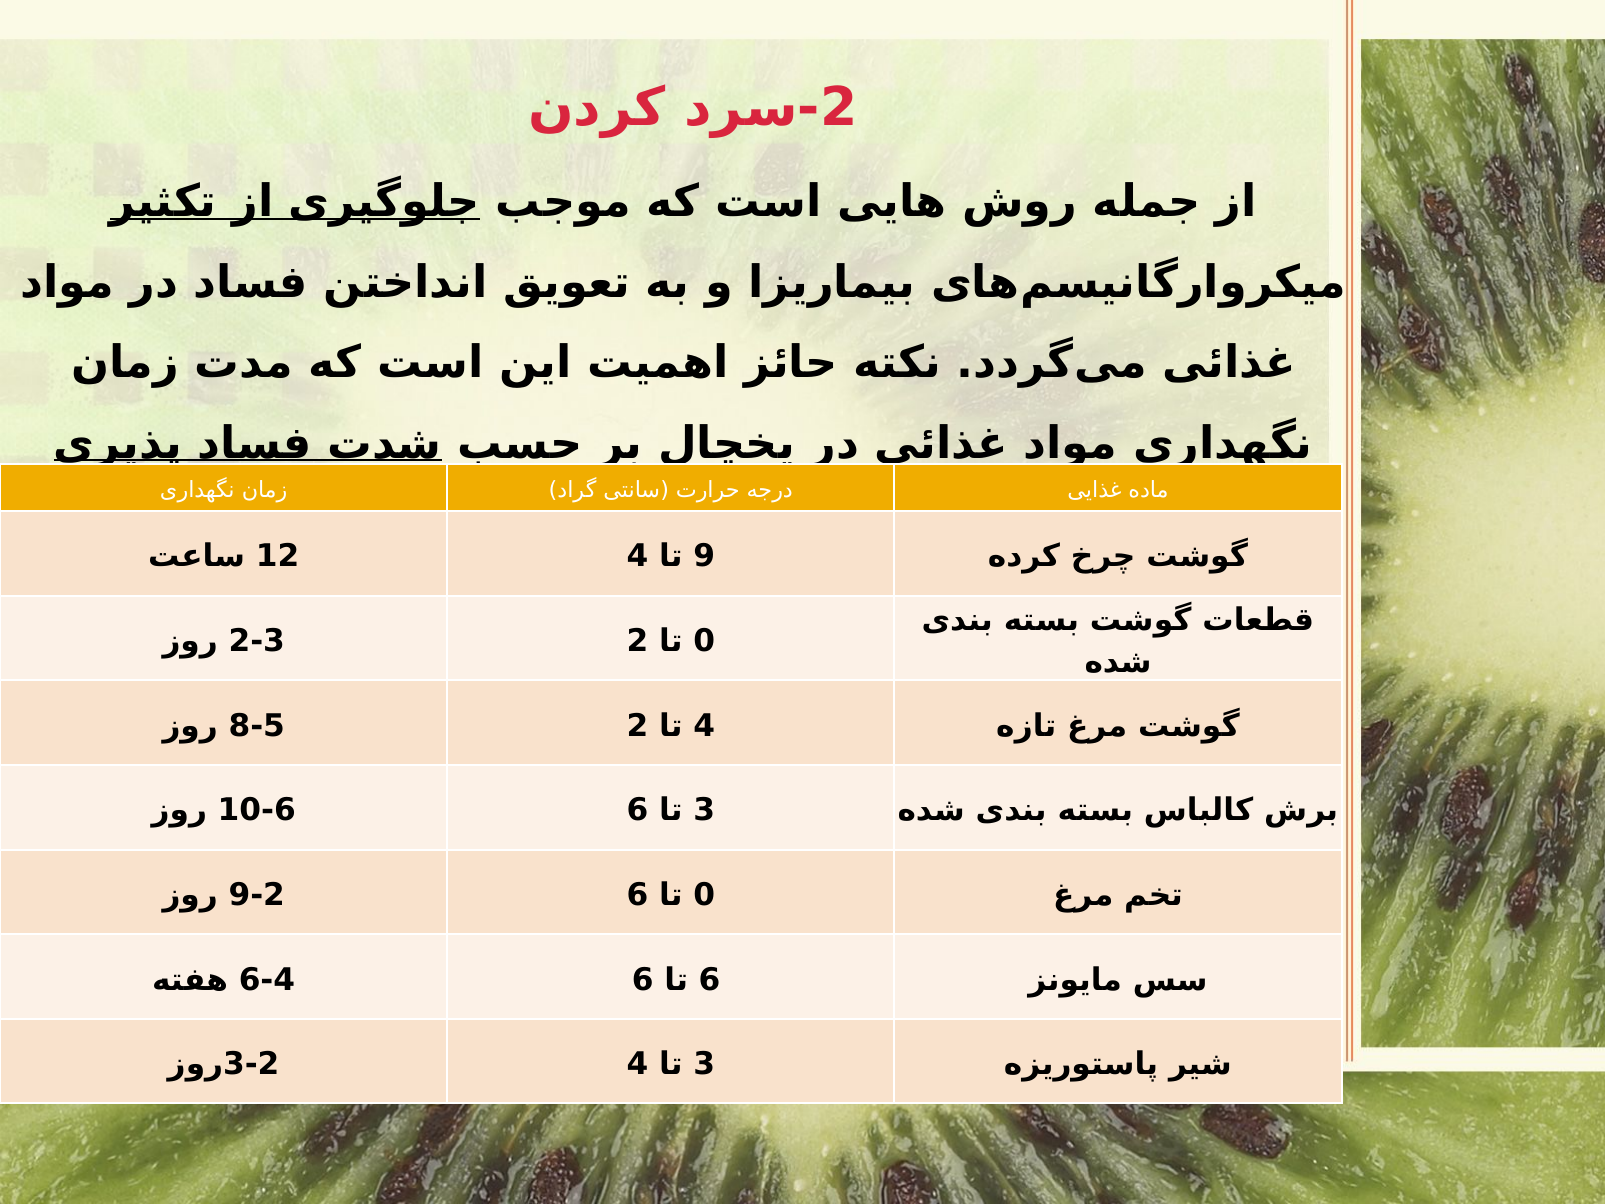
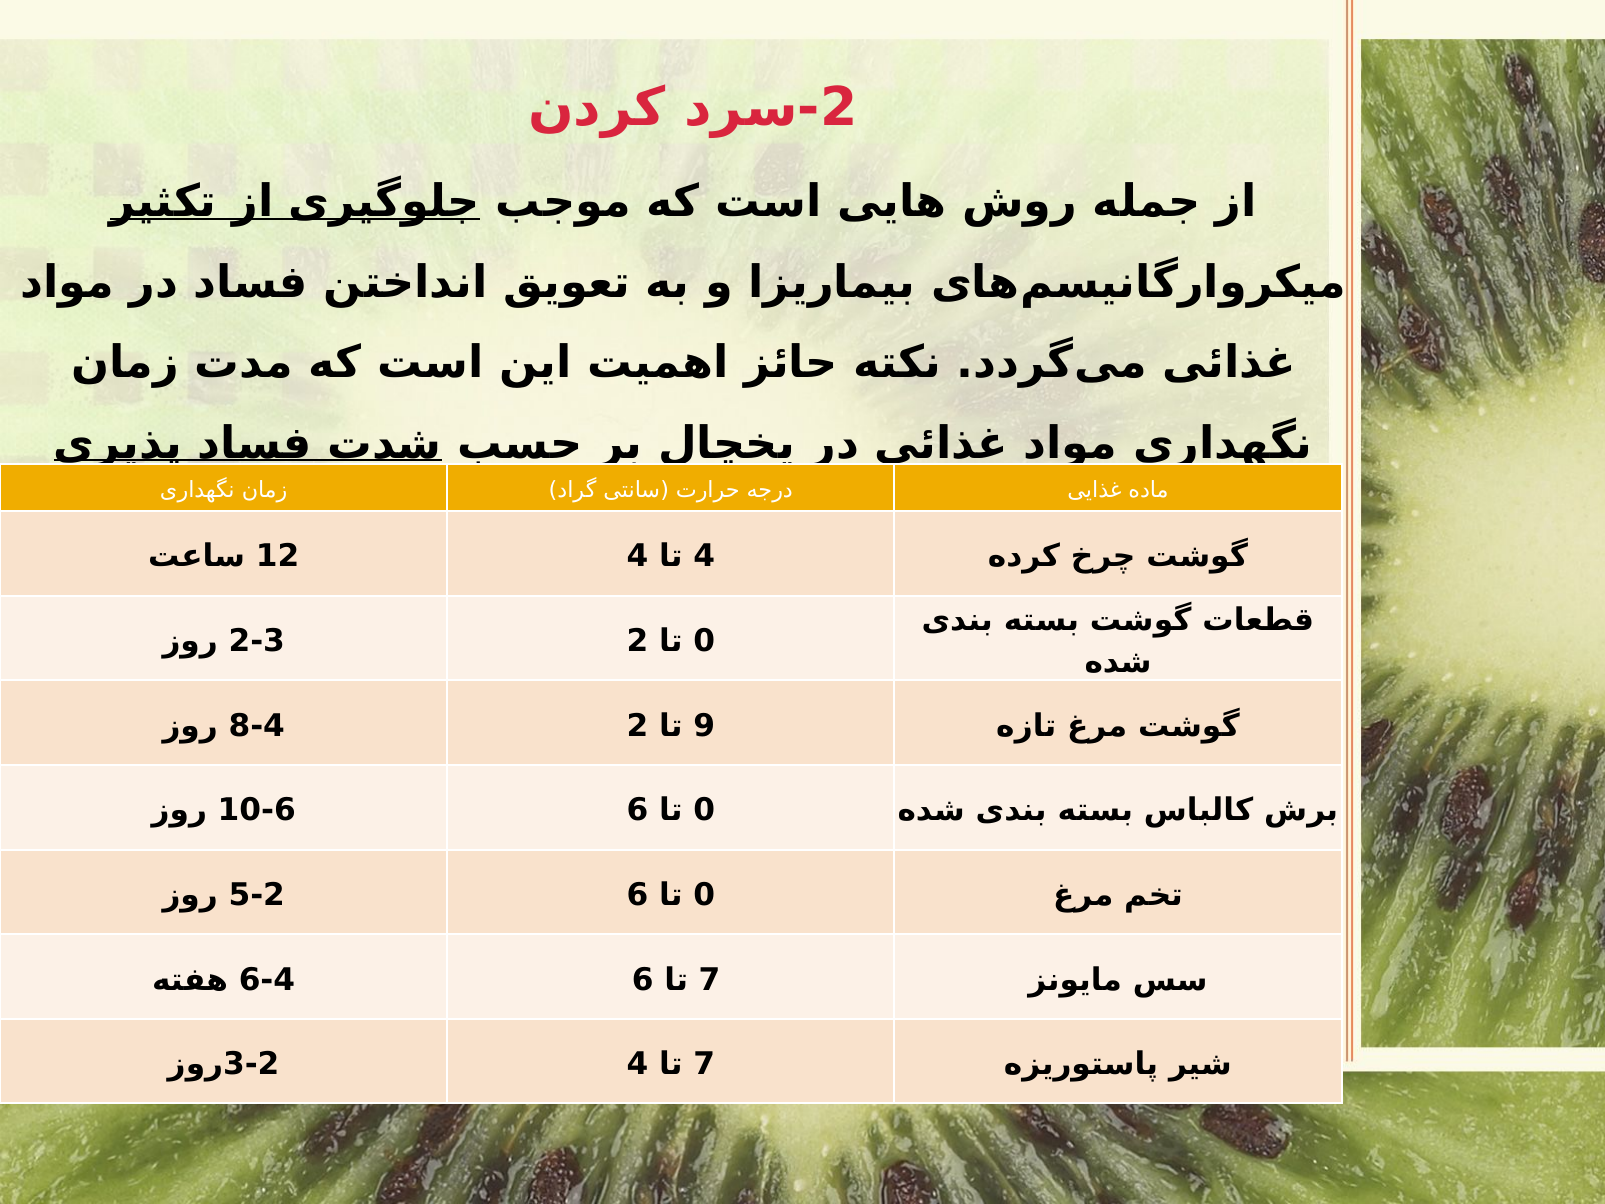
9 at (704, 557): 9 -> 4
8-5: 8-5 -> 8-4
4 at (704, 726): 4 -> 9
3 at (704, 810): 3 -> 0
9-2: 9-2 -> 5-2
6 at (710, 980): 6 -> 7
3 at (704, 1064): 3 -> 7
